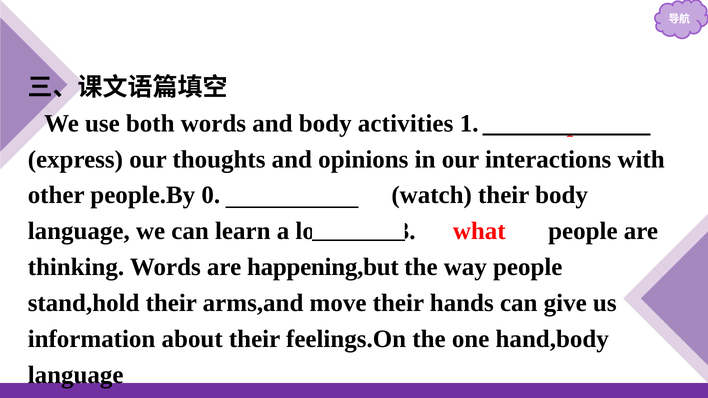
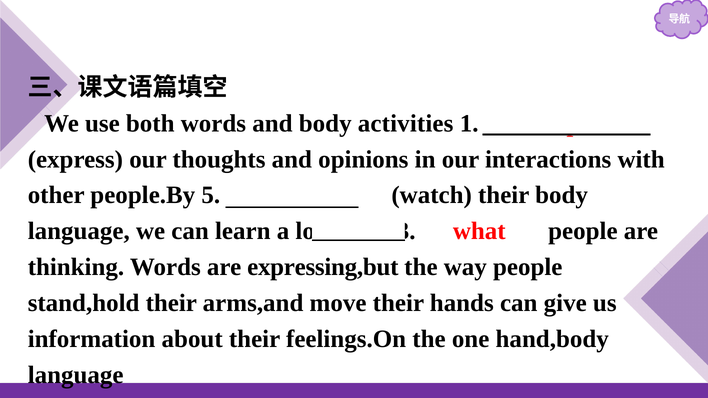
0: 0 -> 5
happening,but: happening,but -> expressing,but
